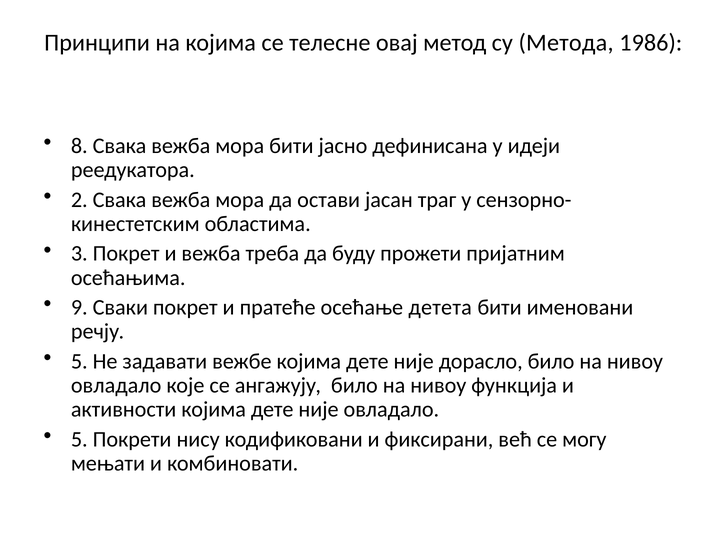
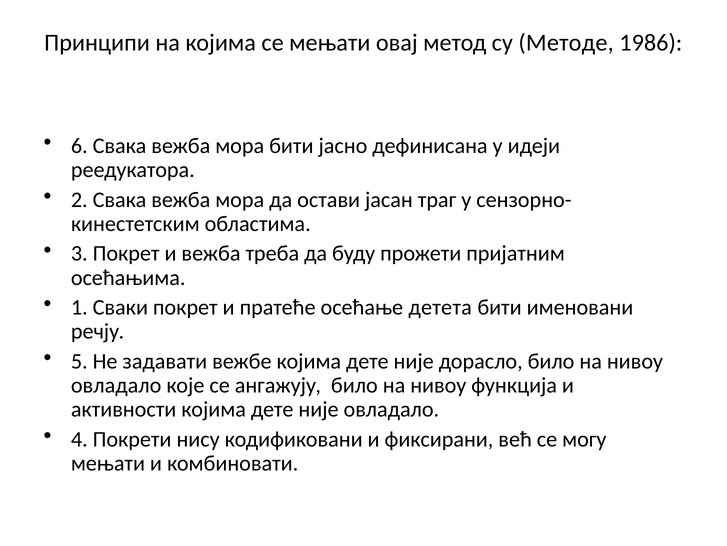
се телесне: телесне -> мењати
Метода: Метода -> Методе
8: 8 -> 6
9: 9 -> 1
5 at (79, 439): 5 -> 4
